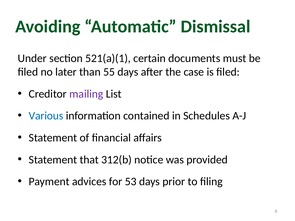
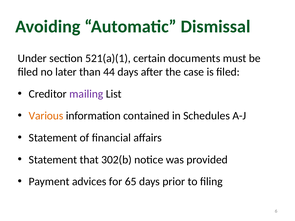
55: 55 -> 44
Various colour: blue -> orange
312(b: 312(b -> 302(b
53: 53 -> 65
